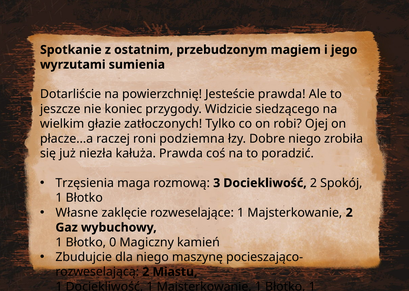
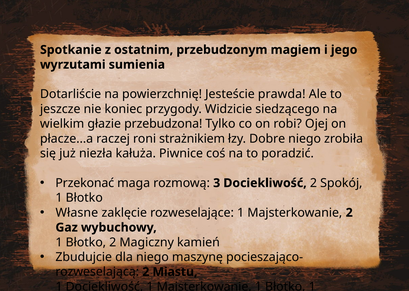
zatłoczonych: zatłoczonych -> przebudzona
podziemna: podziemna -> strażnikiem
kałuża Prawda: Prawda -> Piwnice
Trzęsienia: Trzęsienia -> Przekonać
Błotko 0: 0 -> 2
